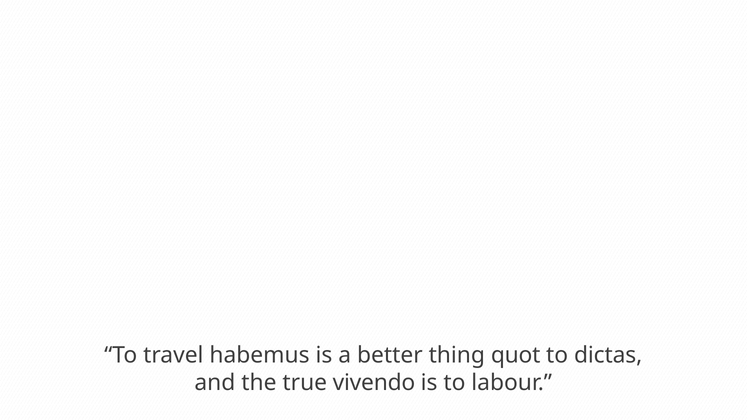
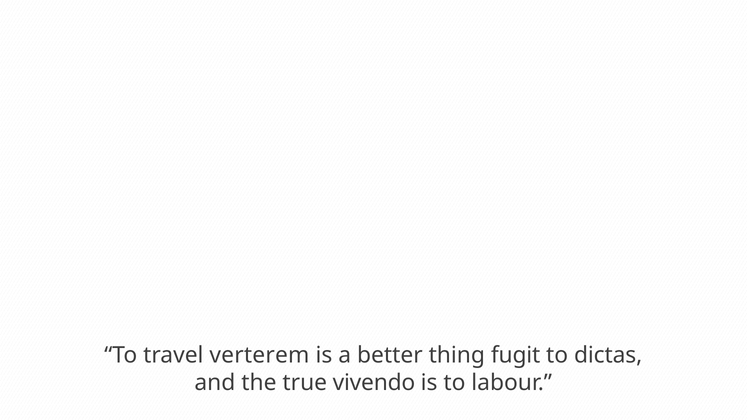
habemus: habemus -> verterem
quot: quot -> fugit
